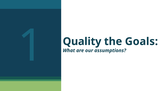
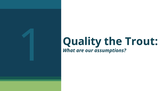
Goals: Goals -> Trout
